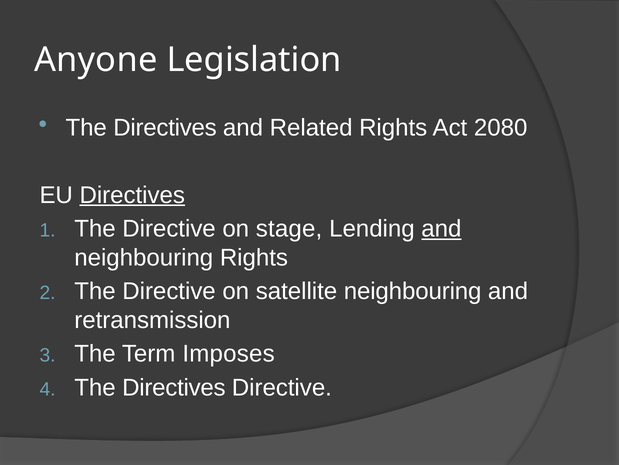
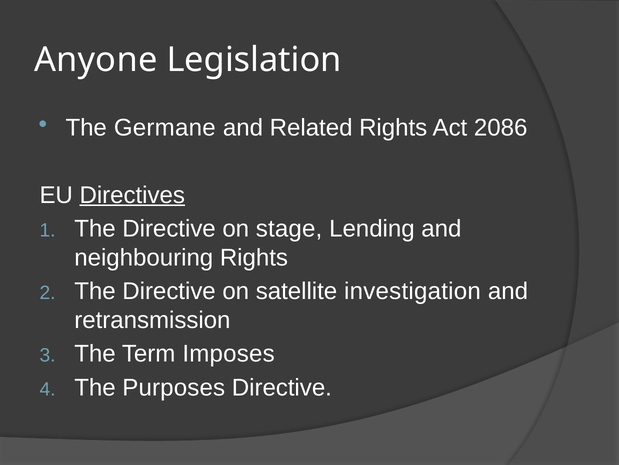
Directives at (165, 127): Directives -> Germane
2080: 2080 -> 2086
and at (441, 228) underline: present -> none
satellite neighbouring: neighbouring -> investigation
Directives at (174, 387): Directives -> Purposes
